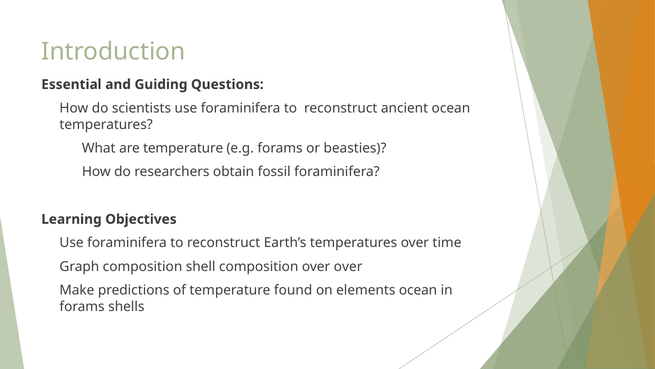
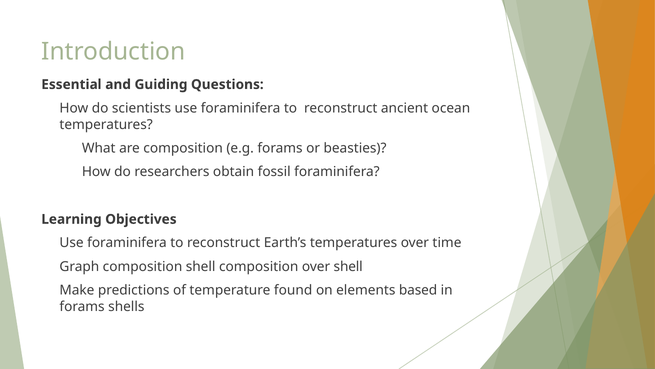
are temperature: temperature -> composition
over over: over -> shell
elements ocean: ocean -> based
